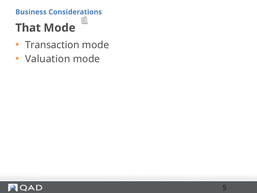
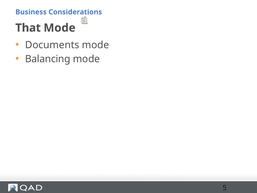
Transaction: Transaction -> Documents
Valuation: Valuation -> Balancing
